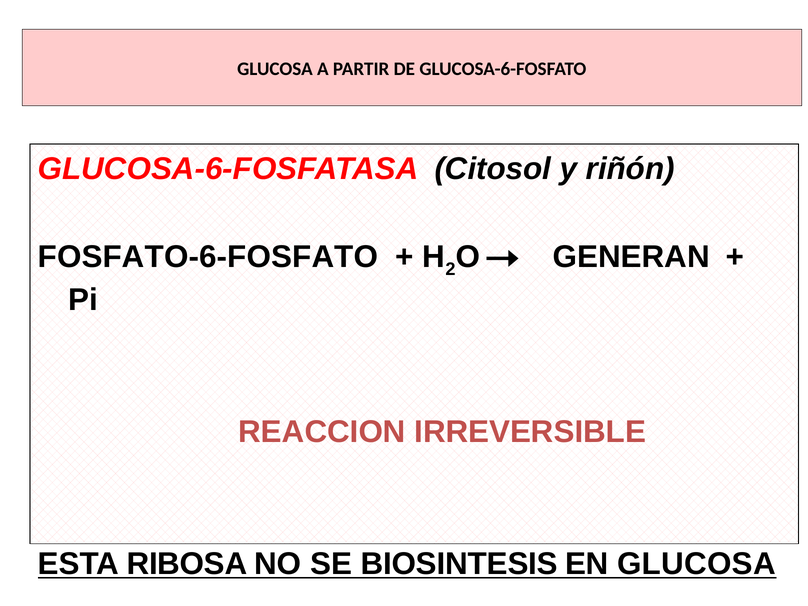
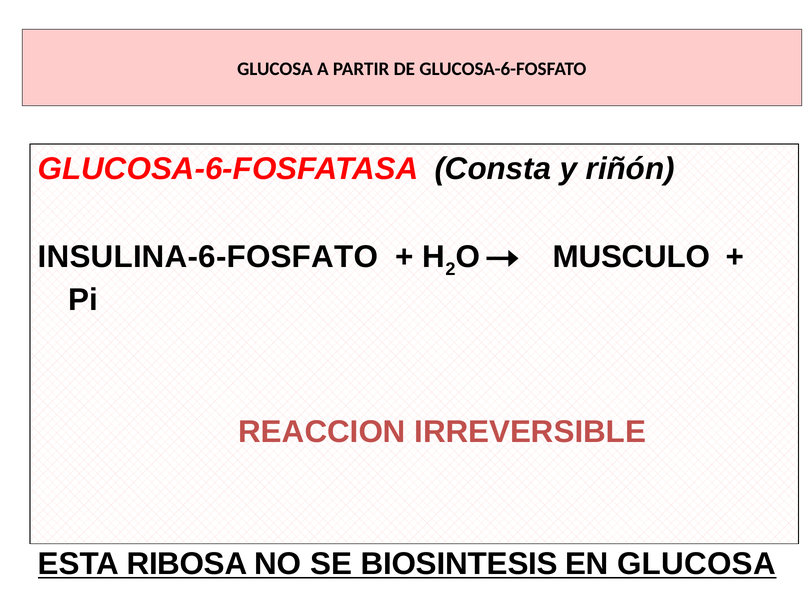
Citosol: Citosol -> Consta
FOSFATO-6-FOSFATO: FOSFATO-6-FOSFATO -> INSULINA-6-FOSFATO
GENERAN: GENERAN -> MUSCULO
